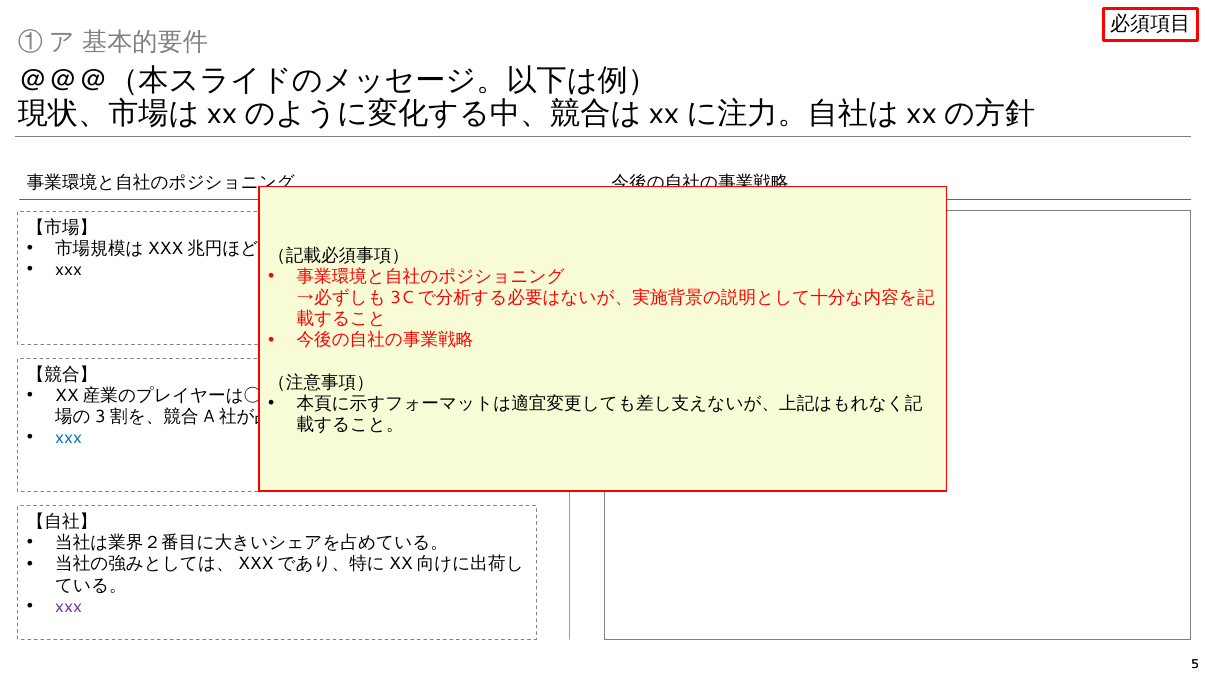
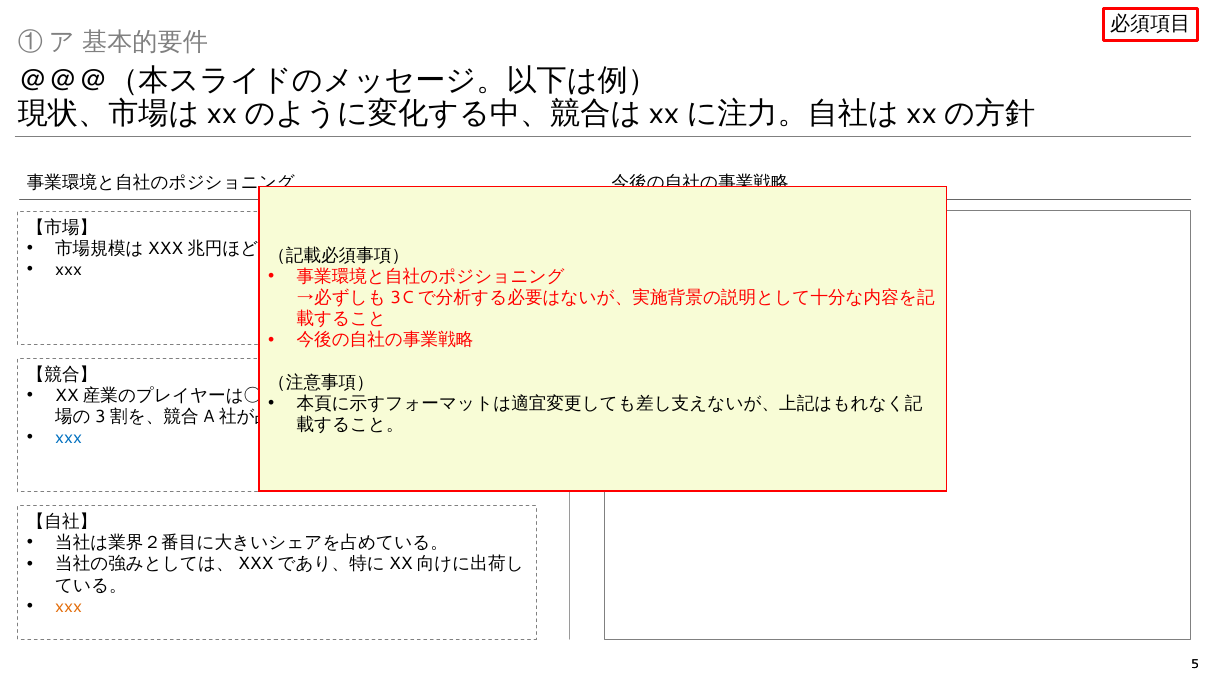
xxx at (69, 607) colour: purple -> orange
